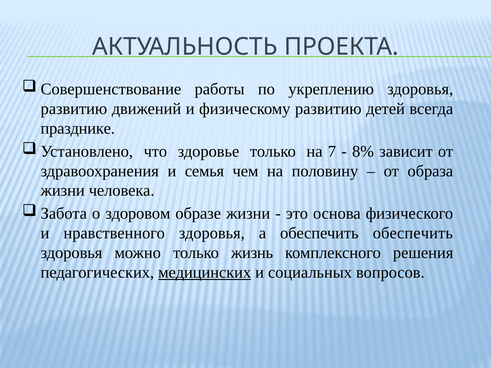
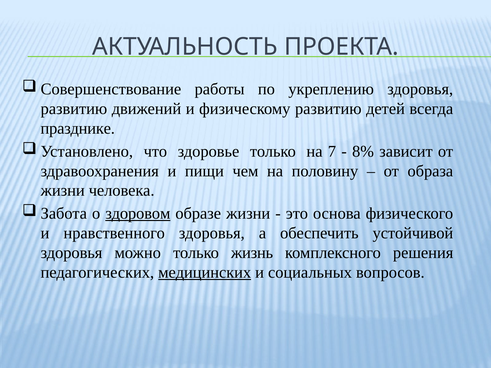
семья: семья -> пищи
здоровом underline: none -> present
обеспечить обеспечить: обеспечить -> устойчивой
